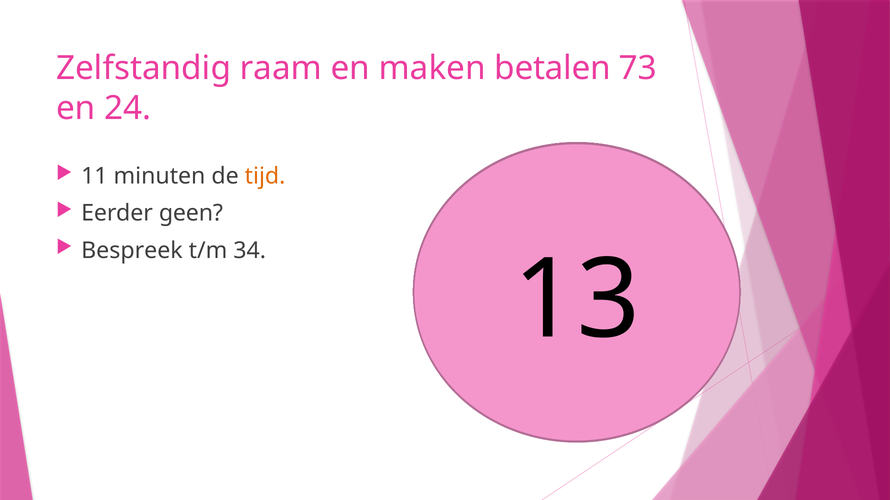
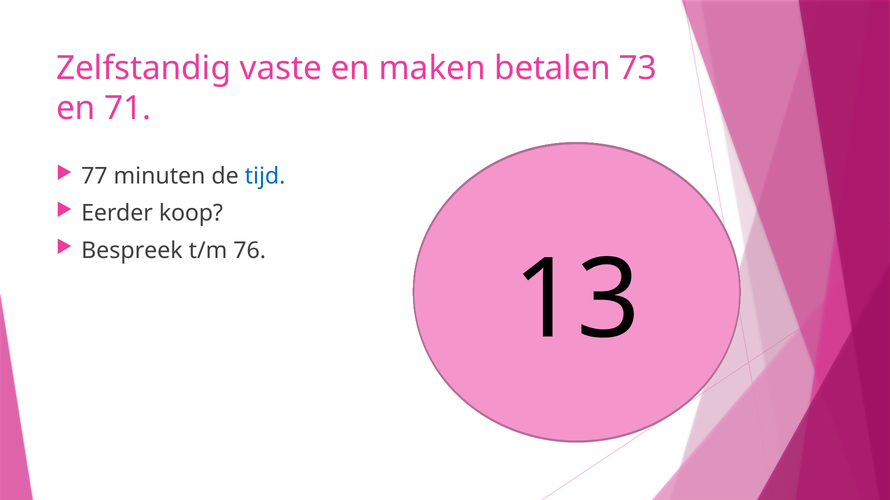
raam: raam -> vaste
24: 24 -> 71
11 at (94, 177): 11 -> 77
tijd colour: orange -> blue
geen: geen -> koop
34: 34 -> 76
